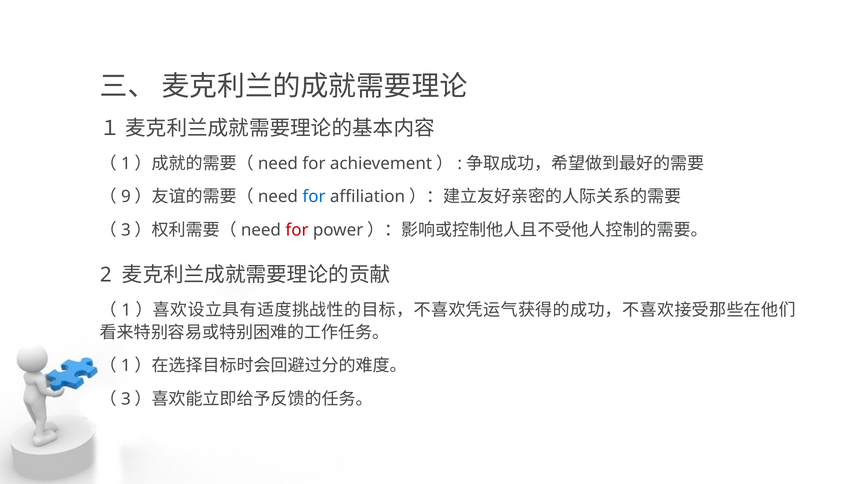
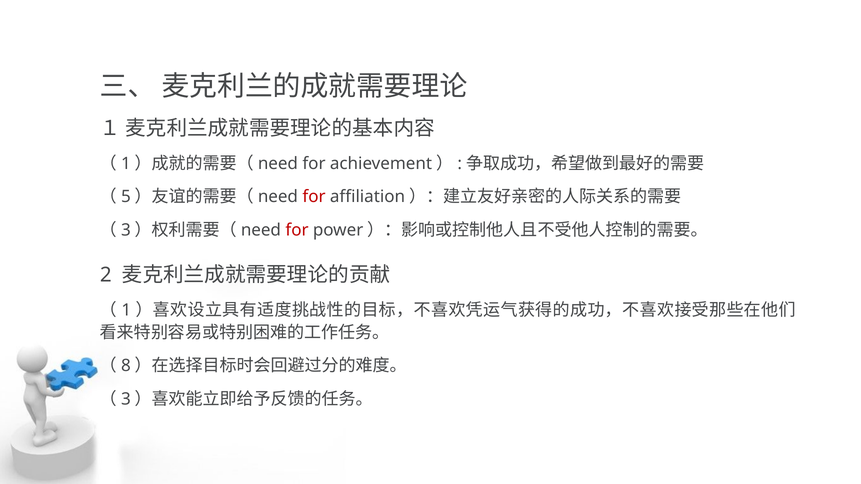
9: 9 -> 5
for at (314, 197) colour: blue -> red
1 at (126, 366): 1 -> 8
